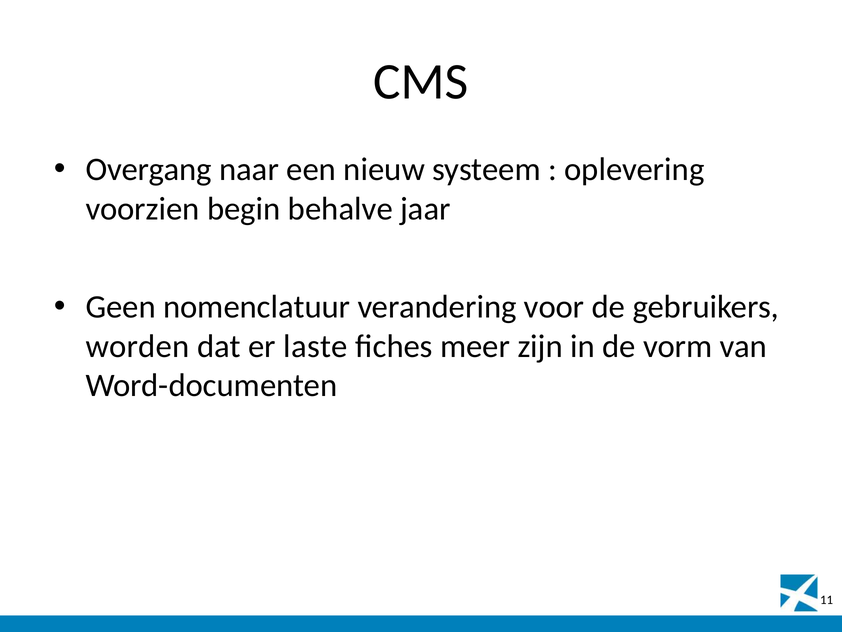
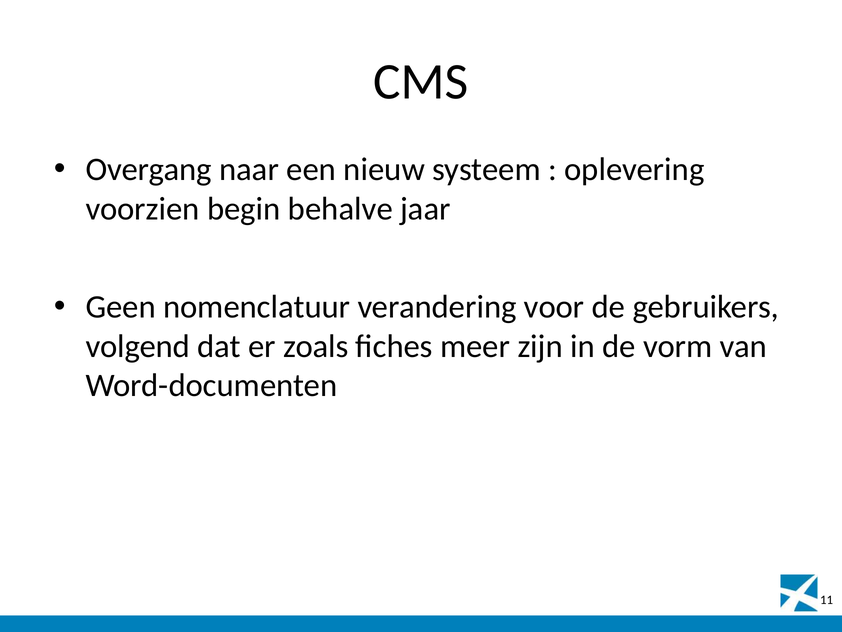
worden: worden -> volgend
laste: laste -> zoals
